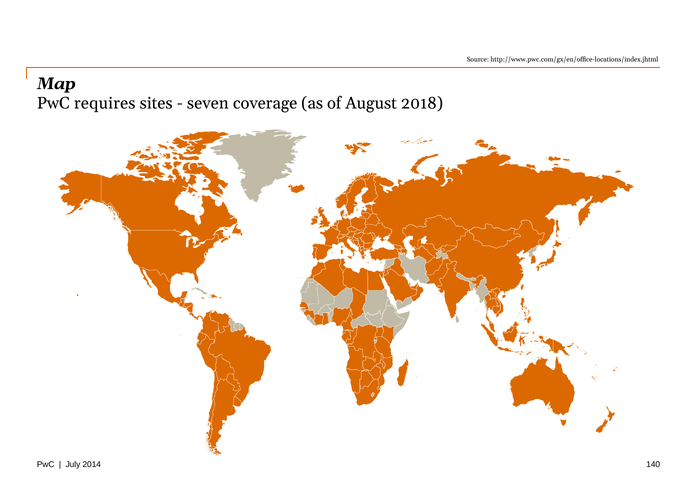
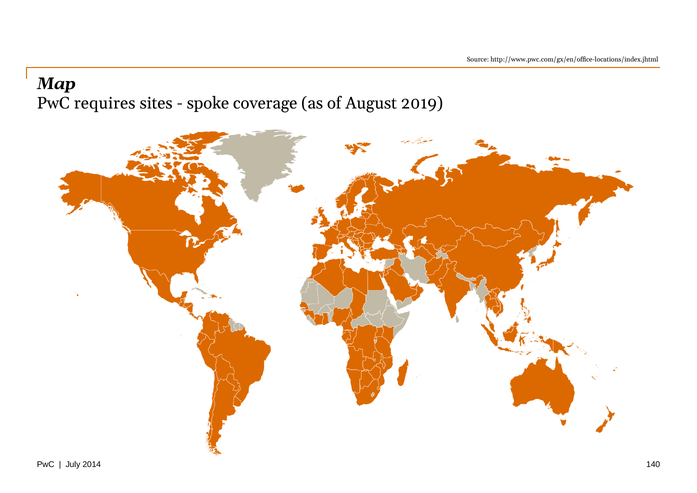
seven: seven -> spoke
2018: 2018 -> 2019
